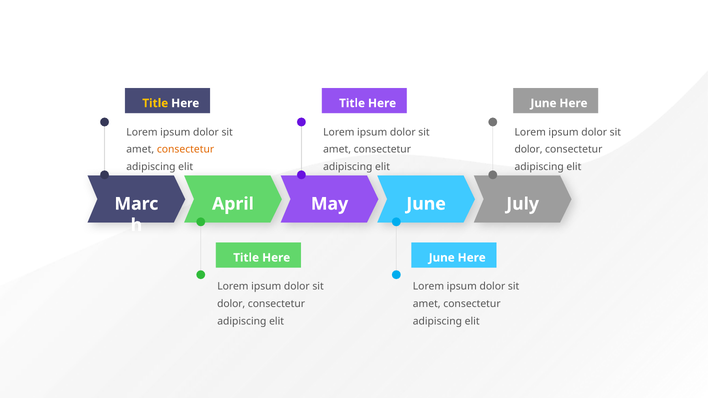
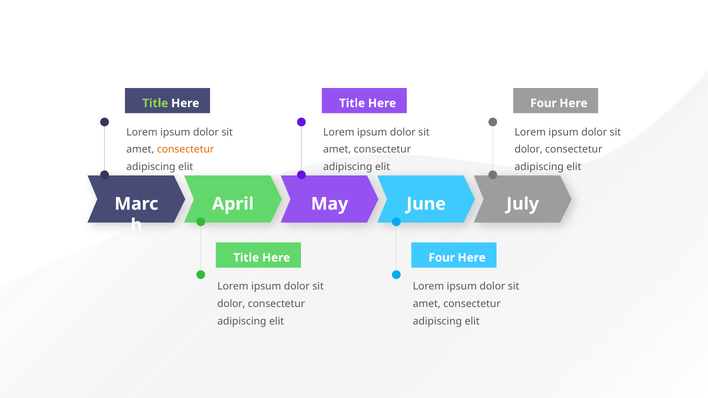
Title at (155, 103) colour: yellow -> light green
June at (543, 103): June -> Four
June at (442, 258): June -> Four
